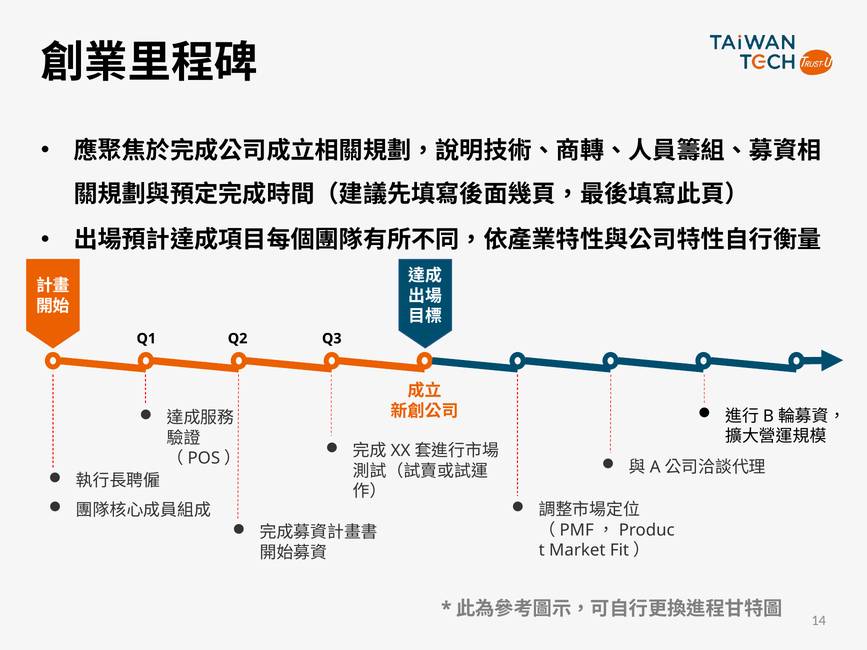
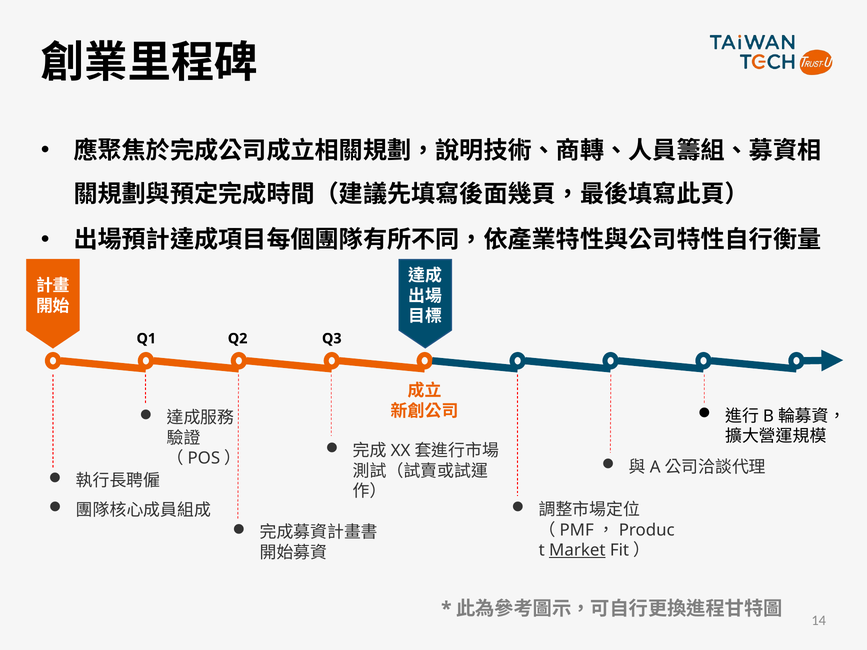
Market underline: none -> present
